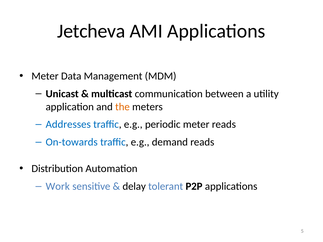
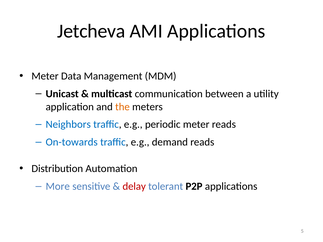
Addresses: Addresses -> Neighbors
Work: Work -> More
delay colour: black -> red
